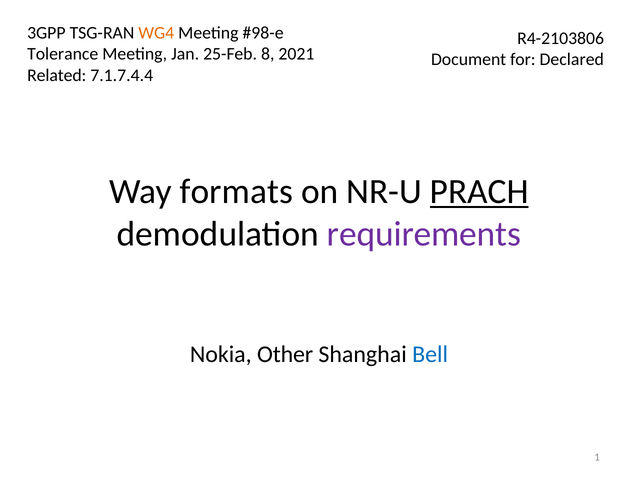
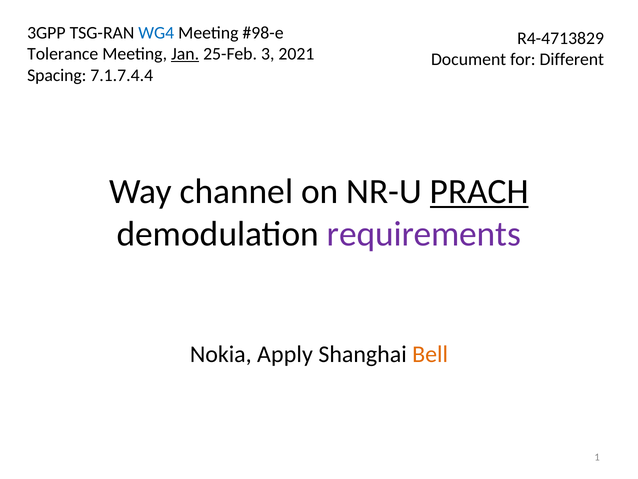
WG4 colour: orange -> blue
R4-2103806: R4-2103806 -> R4-4713829
Jan underline: none -> present
8: 8 -> 3
Declared: Declared -> Different
Related: Related -> Spacing
formats: formats -> channel
Other: Other -> Apply
Bell colour: blue -> orange
